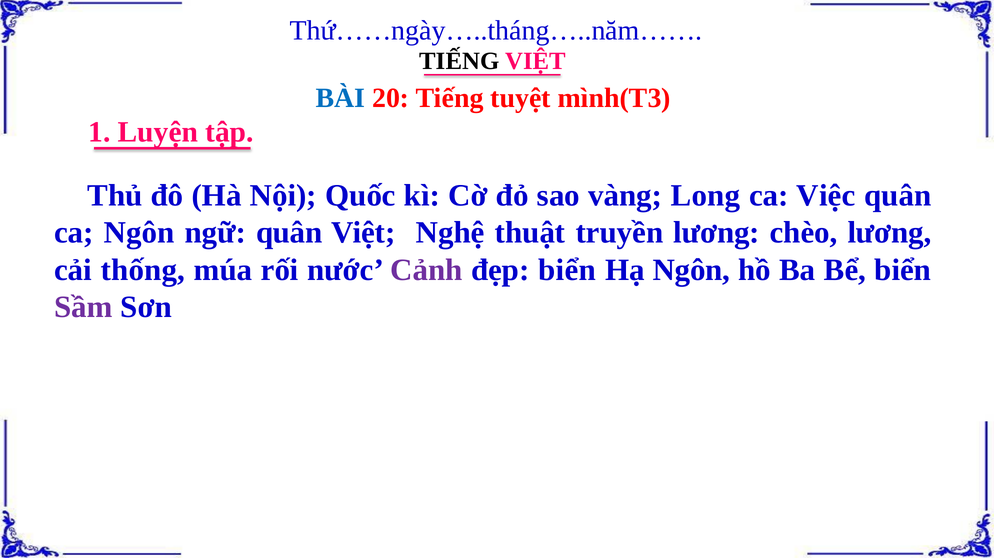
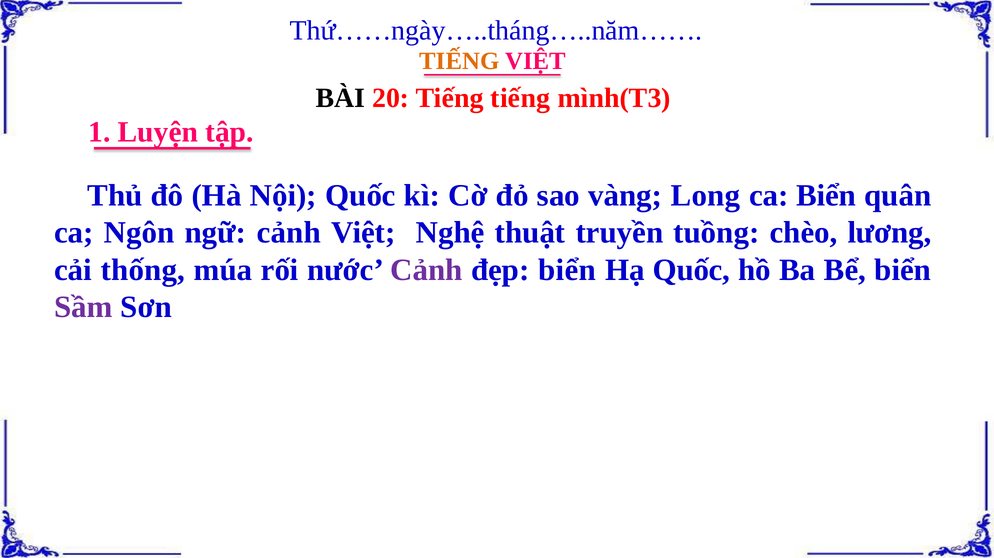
TIẾNG at (459, 61) colour: black -> orange
BÀI colour: blue -> black
Tiếng tuyệt: tuyệt -> tiếng
ca Việc: Việc -> Biển
ngữ quân: quân -> cảnh
truyền lương: lương -> tuồng
Hạ Ngôn: Ngôn -> Quốc
